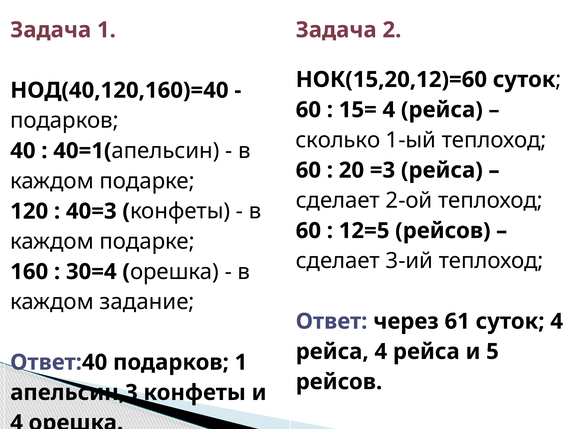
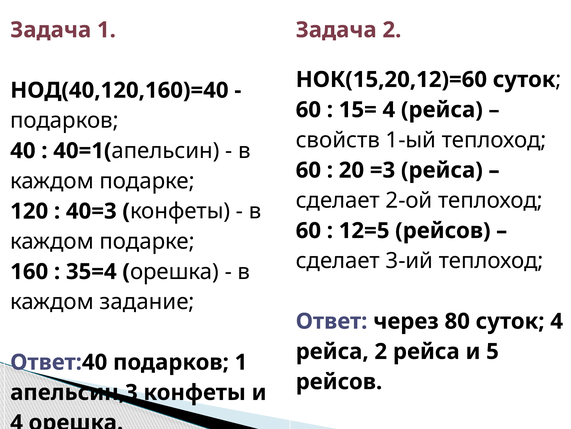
сколько: сколько -> свойств
30=4: 30=4 -> 35=4
61: 61 -> 80
рейса 4: 4 -> 2
